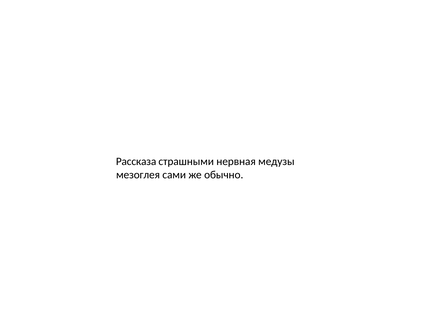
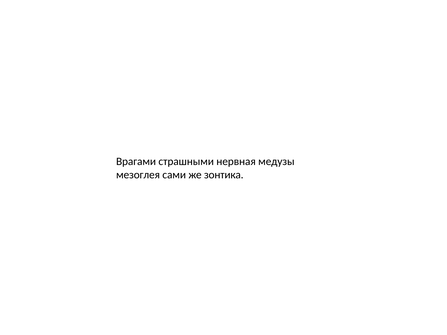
Рассказа: Рассказа -> Врагами
обычно: обычно -> зонтика
